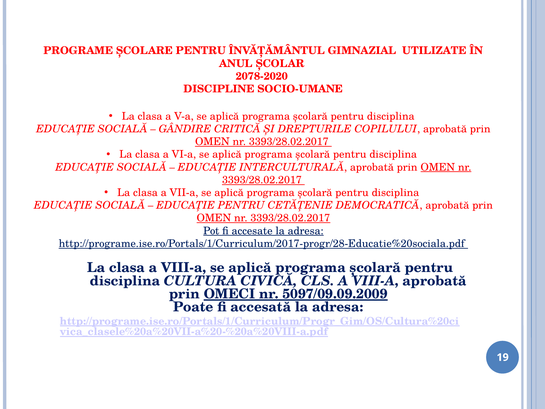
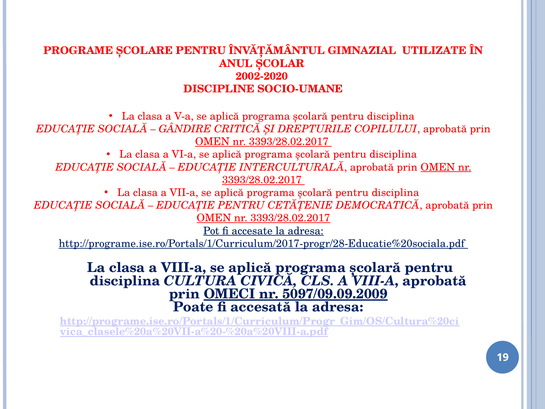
2078-2020: 2078-2020 -> 2002-2020
